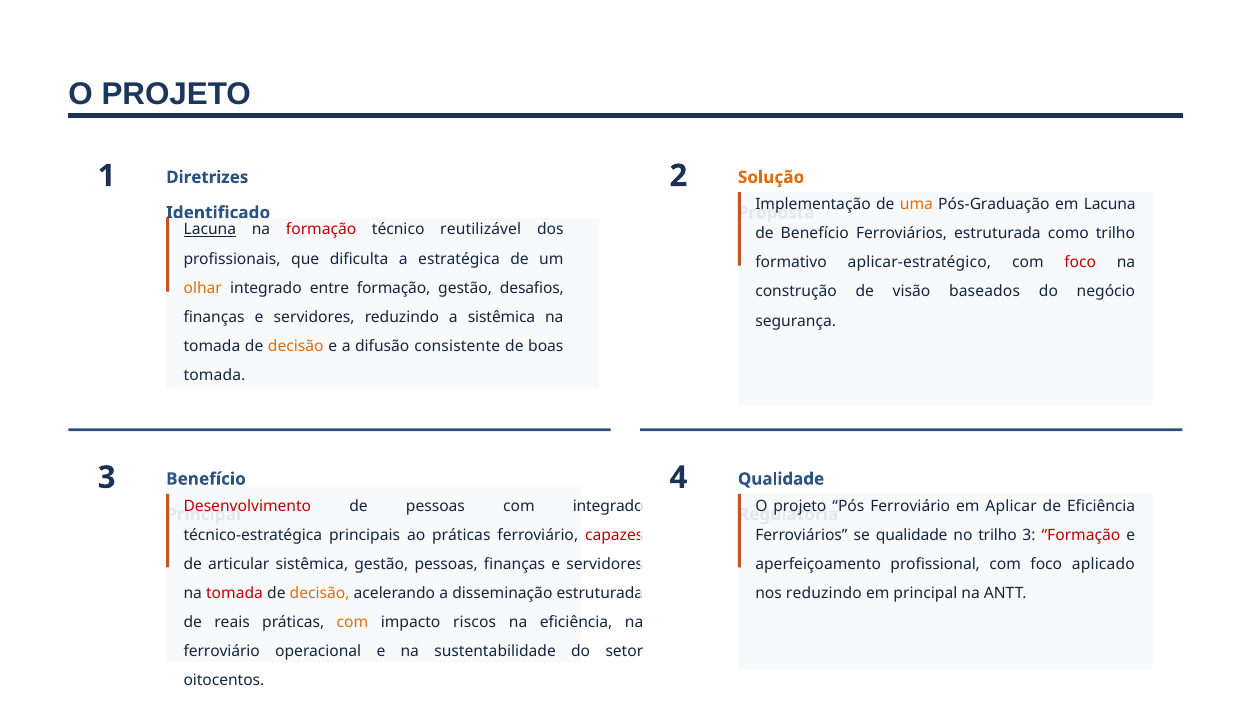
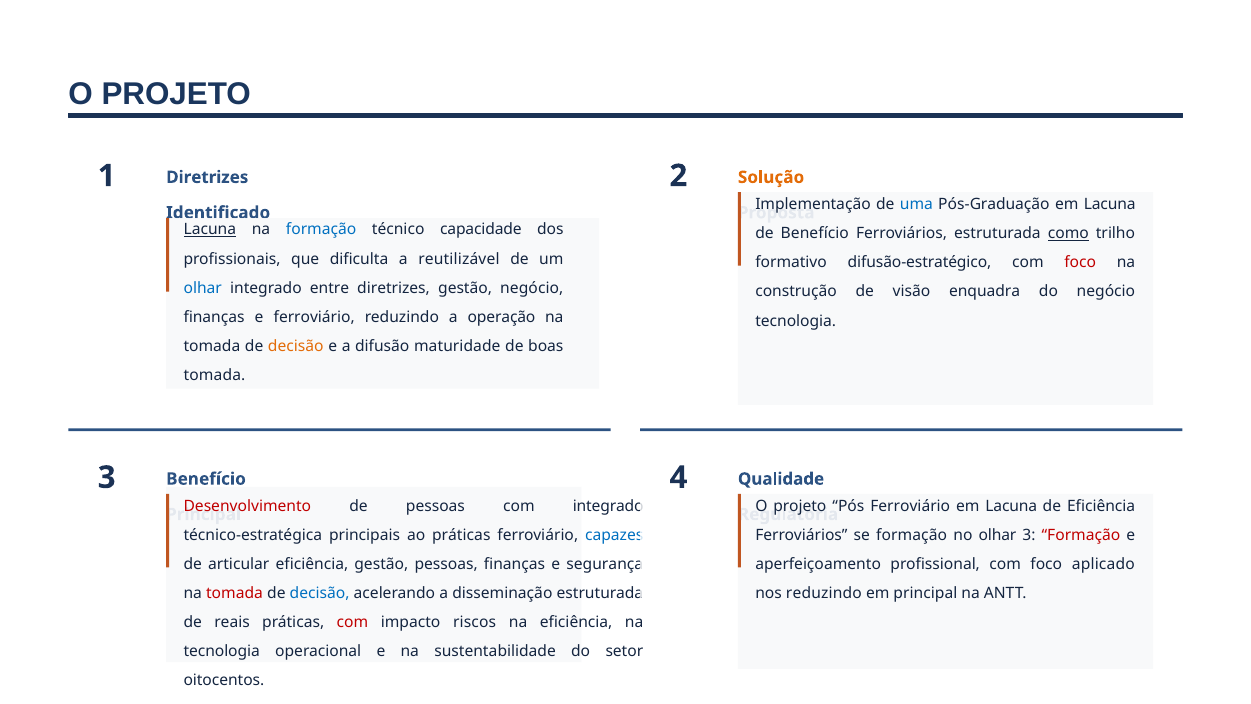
uma colour: orange -> blue
formação at (321, 230) colour: red -> blue
reutilizável: reutilizável -> capacidade
como underline: none -> present
estratégica: estratégica -> reutilizável
aplicar‑estratégico: aplicar‑estratégico -> difusão‑estratégico
olhar at (203, 288) colour: orange -> blue
entre formação: formação -> diretrizes
gestão desafios: desafios -> negócio
baseados: baseados -> enquadra
servidores at (314, 317): servidores -> ferroviário
a sistêmica: sistêmica -> operação
segurança at (796, 321): segurança -> tecnologia
consistente: consistente -> maturidade
Aplicar at (1011, 506): Aplicar -> Lacuna
se qualidade: qualidade -> formação
no trilho: trilho -> olhar
capazes colour: red -> blue
articular sistêmica: sistêmica -> eficiência
pessoas finanças e servidores: servidores -> segurança
decisão at (320, 593) colour: orange -> blue
com at (352, 622) colour: orange -> red
ferroviário at (222, 651): ferroviário -> tecnologia
